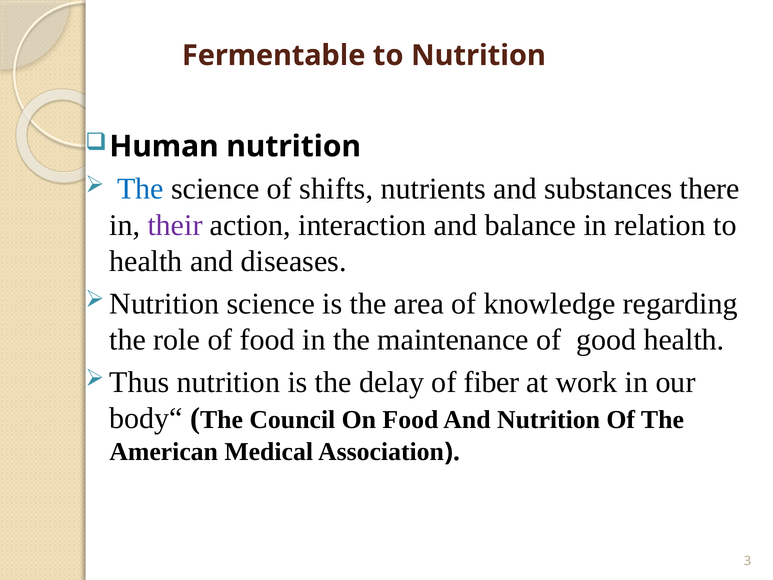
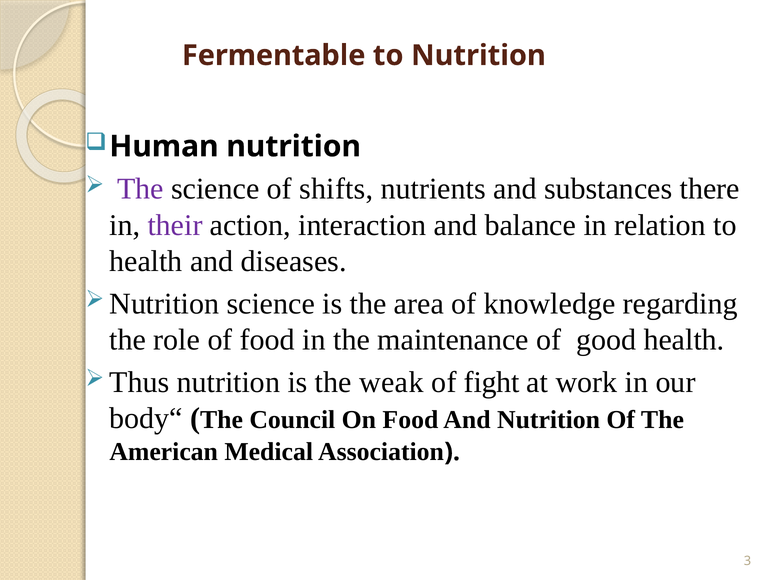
The at (140, 189) colour: blue -> purple
delay: delay -> weak
fiber: fiber -> fight
